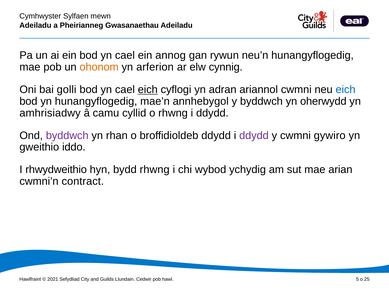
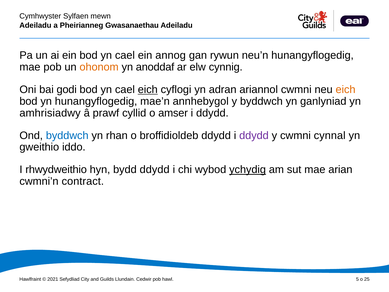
arferion: arferion -> anoddaf
golli: golli -> godi
eich at (346, 90) colour: blue -> orange
oherwydd: oherwydd -> ganlyniad
camu: camu -> prawf
o rhwng: rhwng -> amser
byddwch at (67, 135) colour: purple -> blue
gywiro: gywiro -> cynnal
bydd rhwng: rhwng -> ddydd
ychydig underline: none -> present
